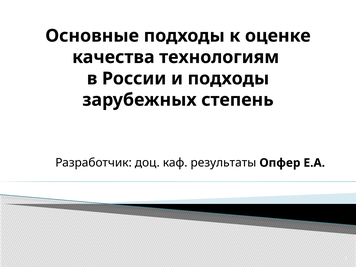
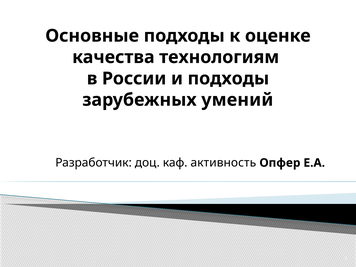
степень: степень -> умений
результаты: результаты -> активность
